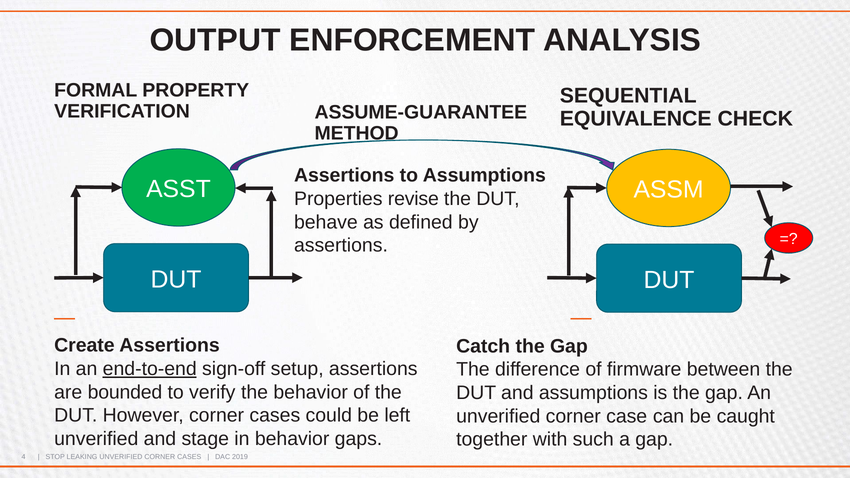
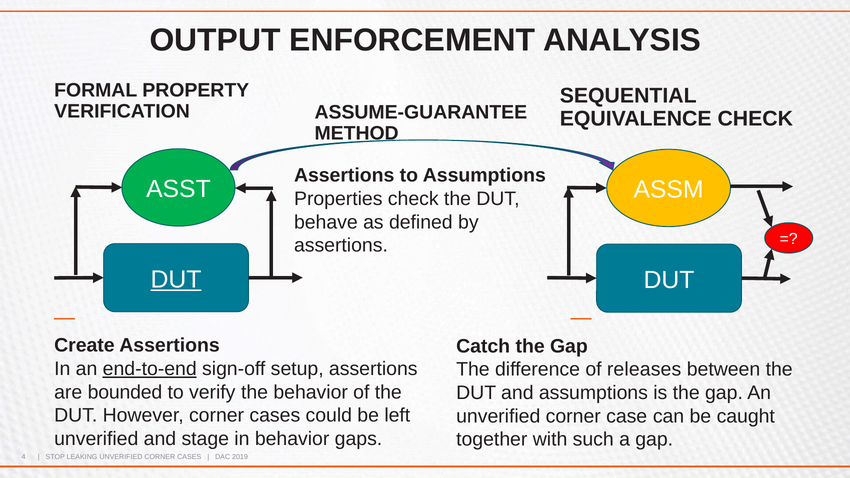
Properties revise: revise -> check
DUT at (176, 279) underline: none -> present
firmware: firmware -> releases
